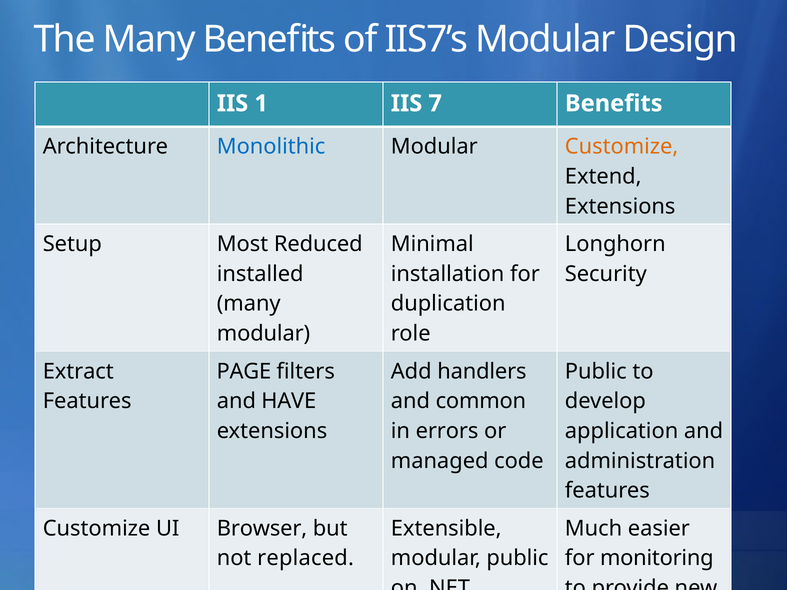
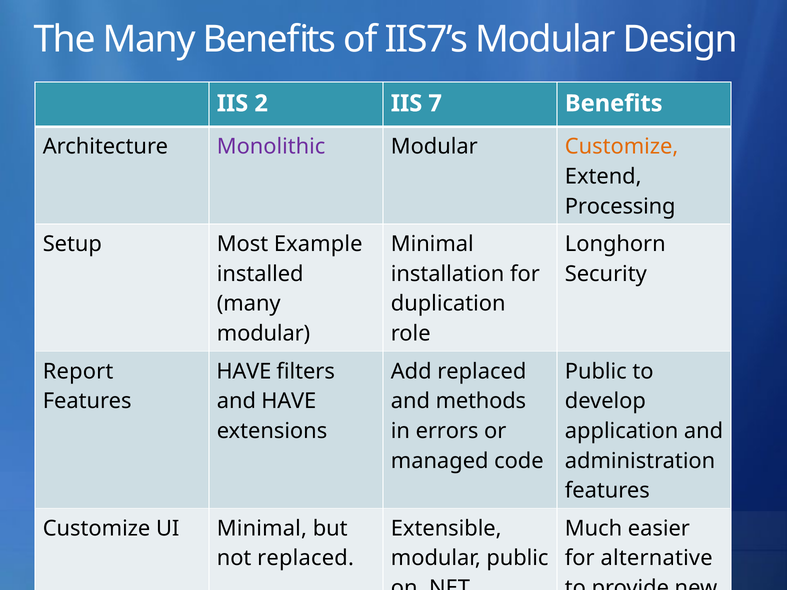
1: 1 -> 2
Monolithic colour: blue -> purple
Extensions at (620, 206): Extensions -> Processing
Reduced: Reduced -> Example
Extract: Extract -> Report
PAGE at (244, 371): PAGE -> HAVE
Add handlers: handlers -> replaced
common: common -> methods
UI Browser: Browser -> Minimal
monitoring: monitoring -> alternative
